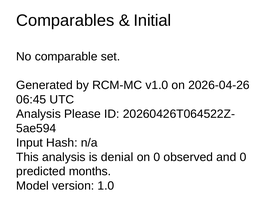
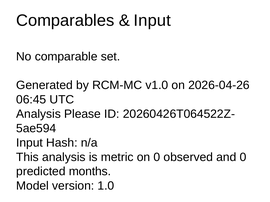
Initial at (152, 20): Initial -> Input
denial: denial -> metric
